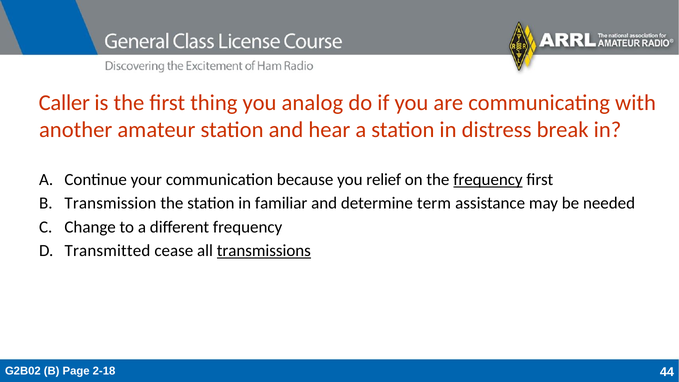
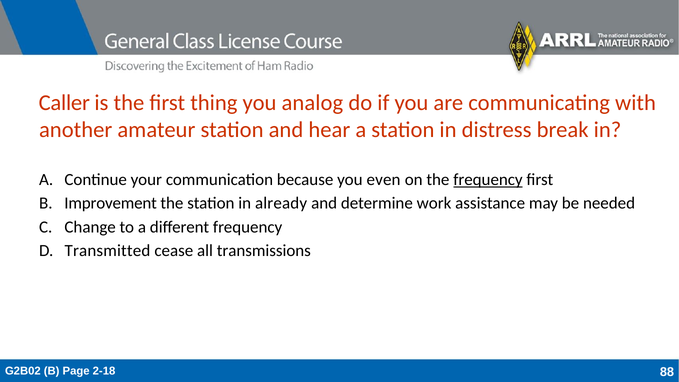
relief: relief -> even
Transmission: Transmission -> Improvement
familiar: familiar -> already
term: term -> work
transmissions underline: present -> none
44: 44 -> 88
